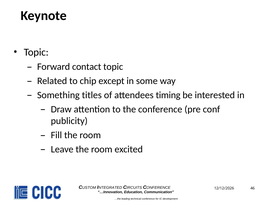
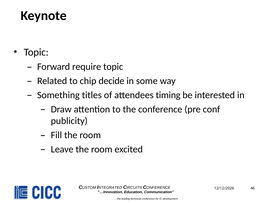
contact: contact -> require
except: except -> decide
